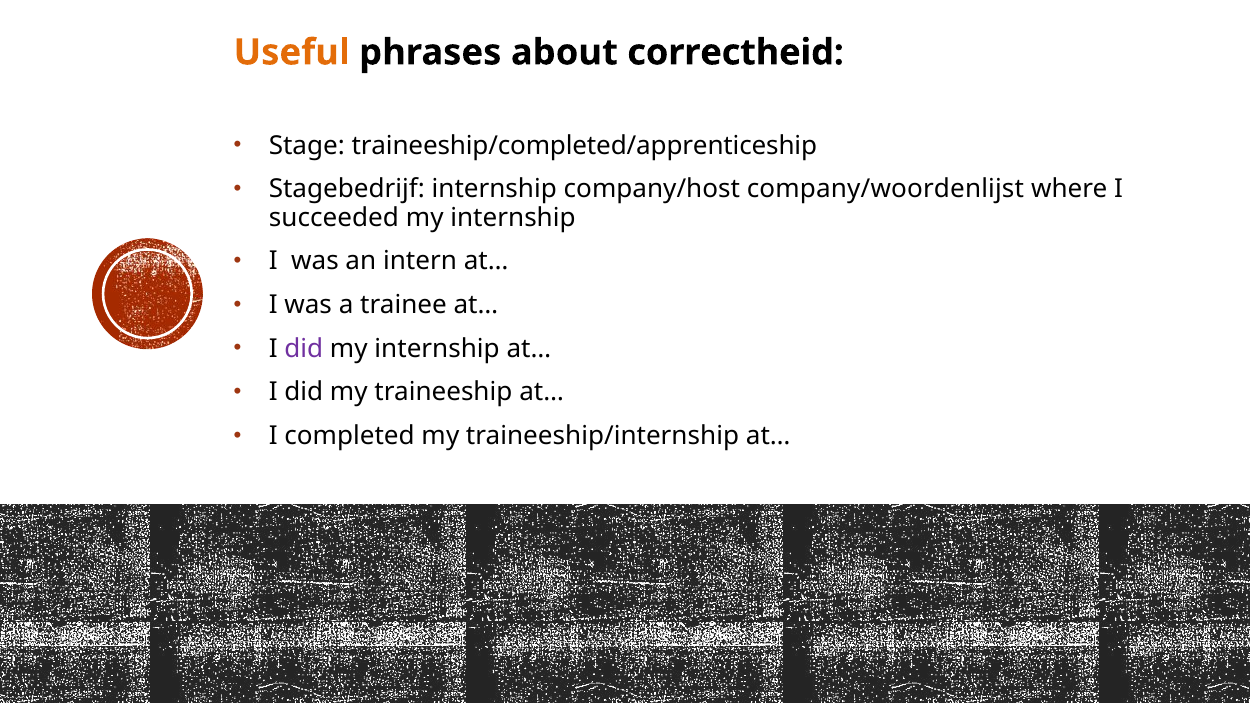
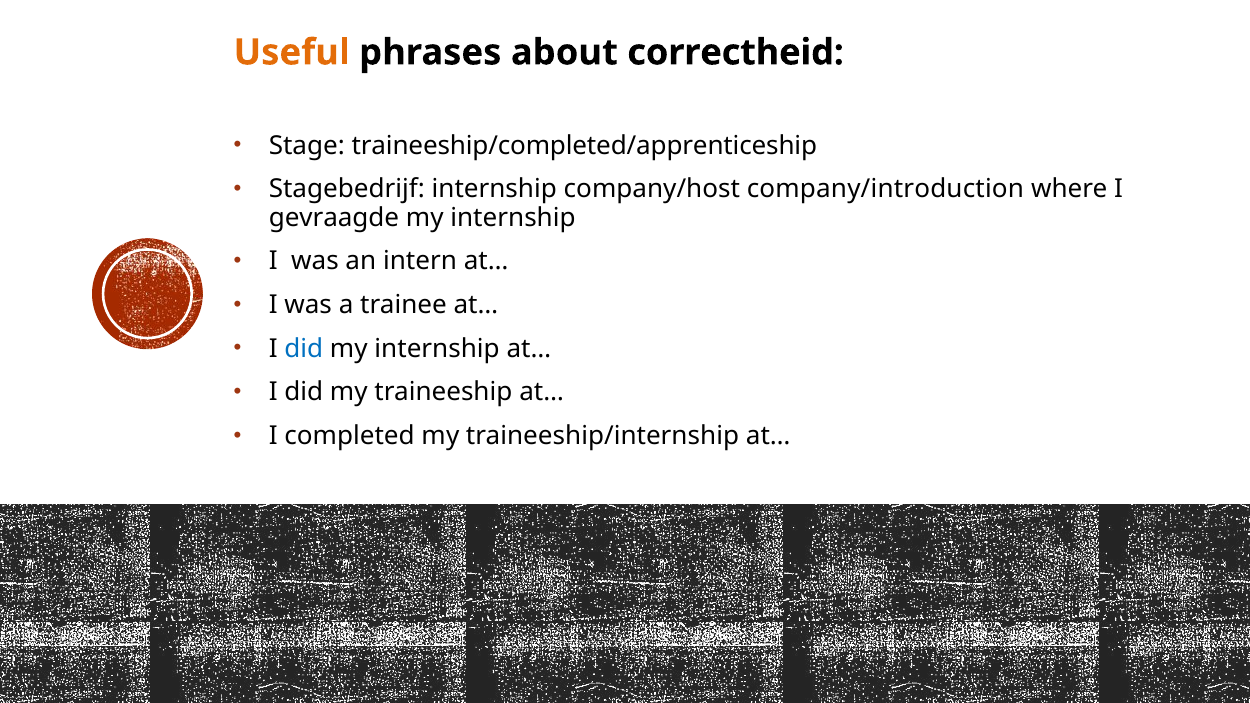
company/woordenlijst: company/woordenlijst -> company/introduction
succeeded: succeeded -> gevraagde
did at (304, 349) colour: purple -> blue
